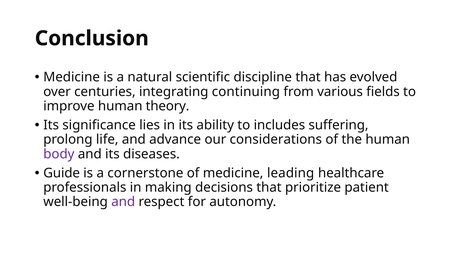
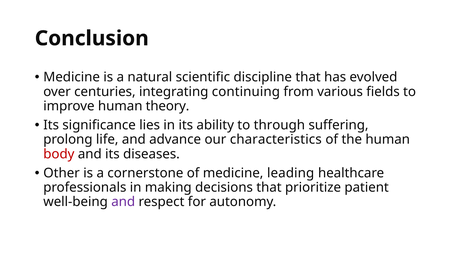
includes: includes -> through
considerations: considerations -> characteristics
body colour: purple -> red
Guide: Guide -> Other
